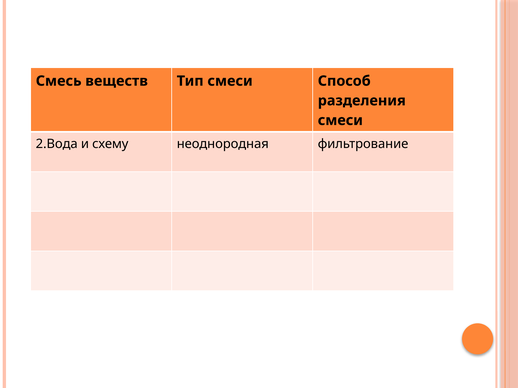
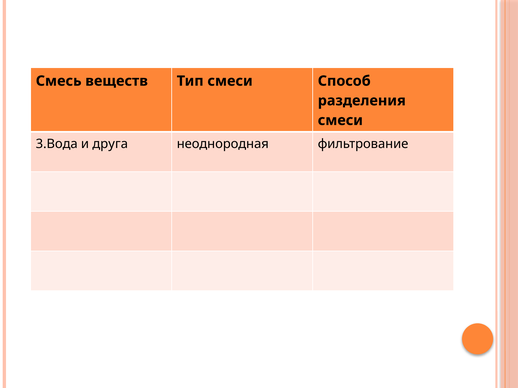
2.Вода: 2.Вода -> 3.Вода
схему: схему -> друга
